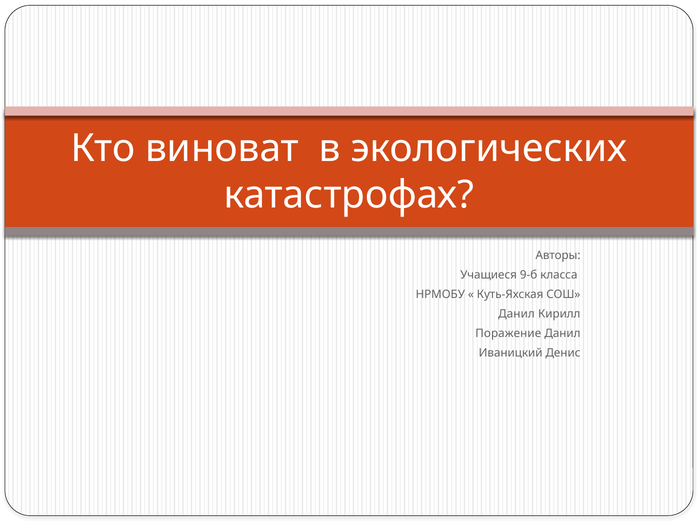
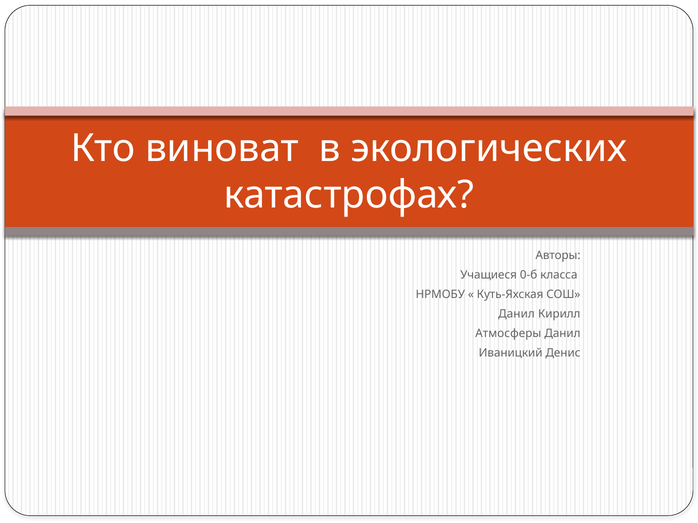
9-б: 9-б -> 0-б
Поражение: Поражение -> Атмосферы
